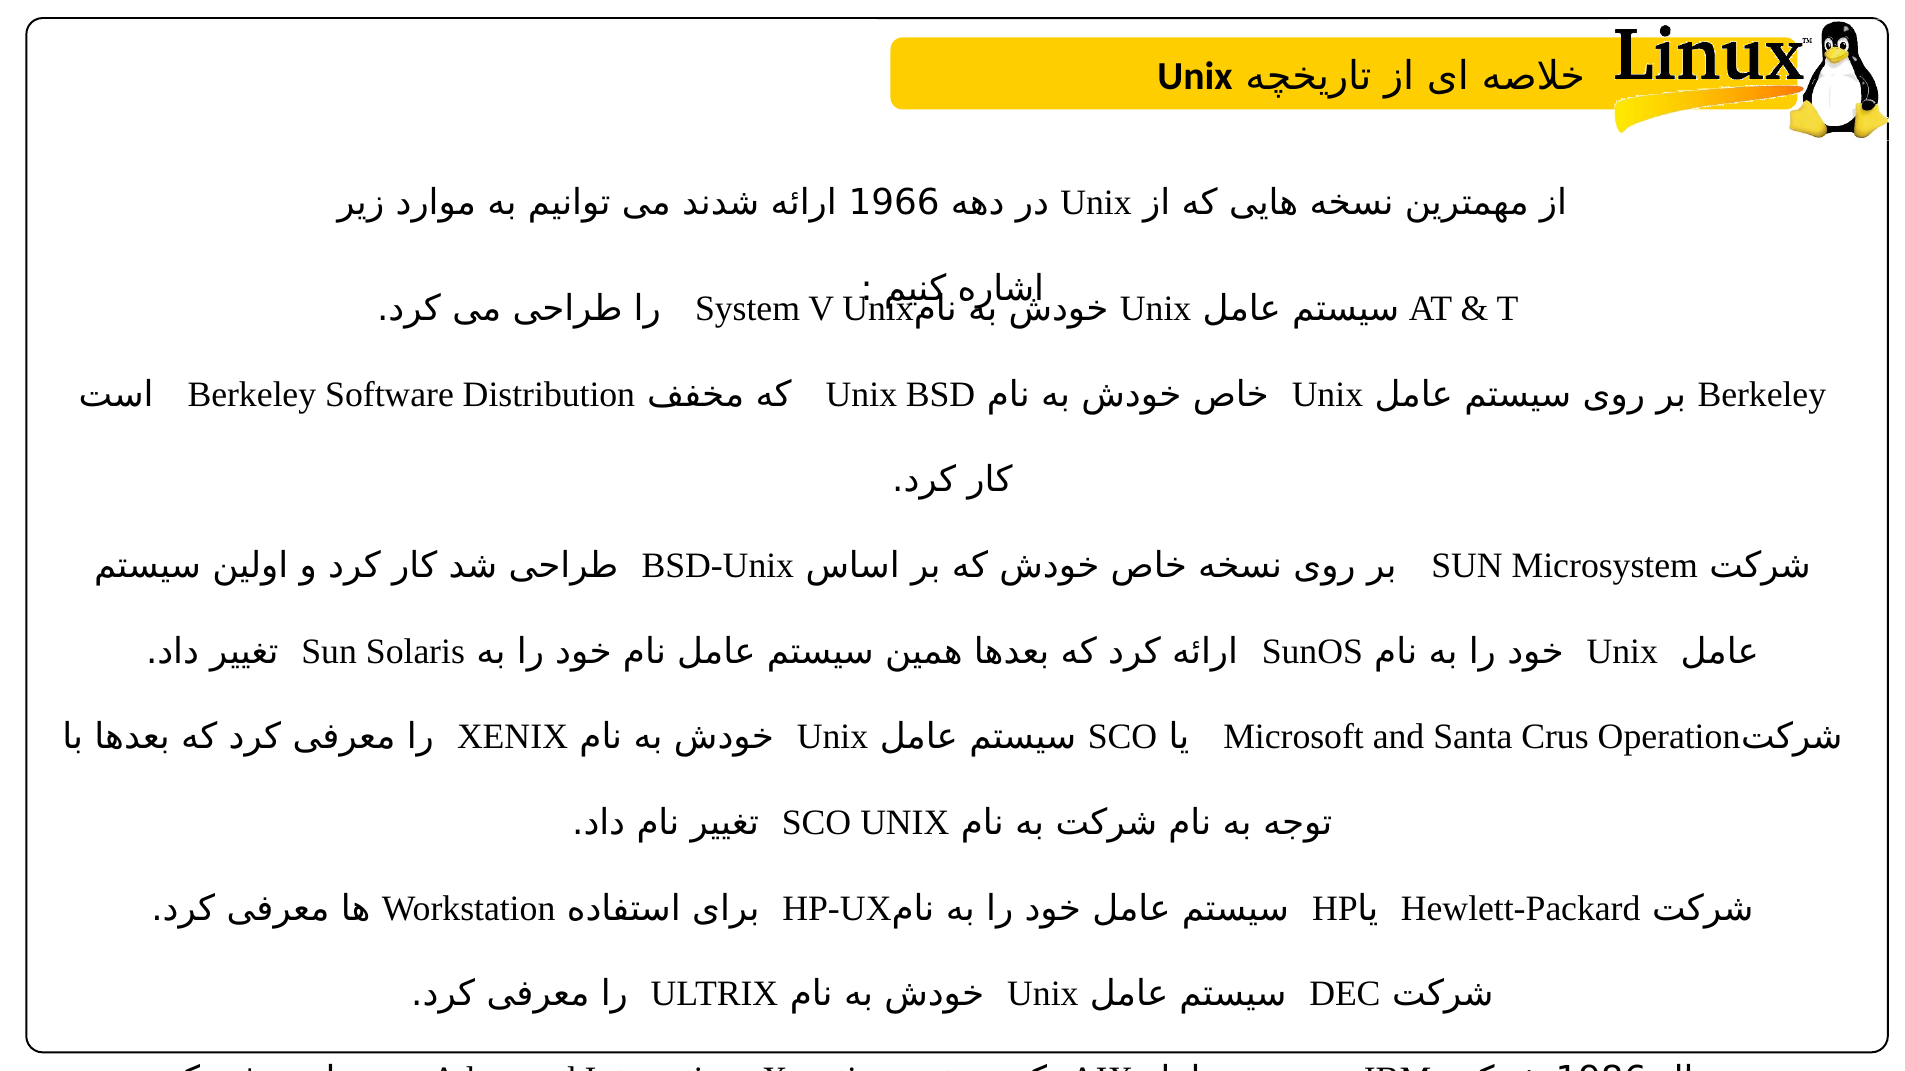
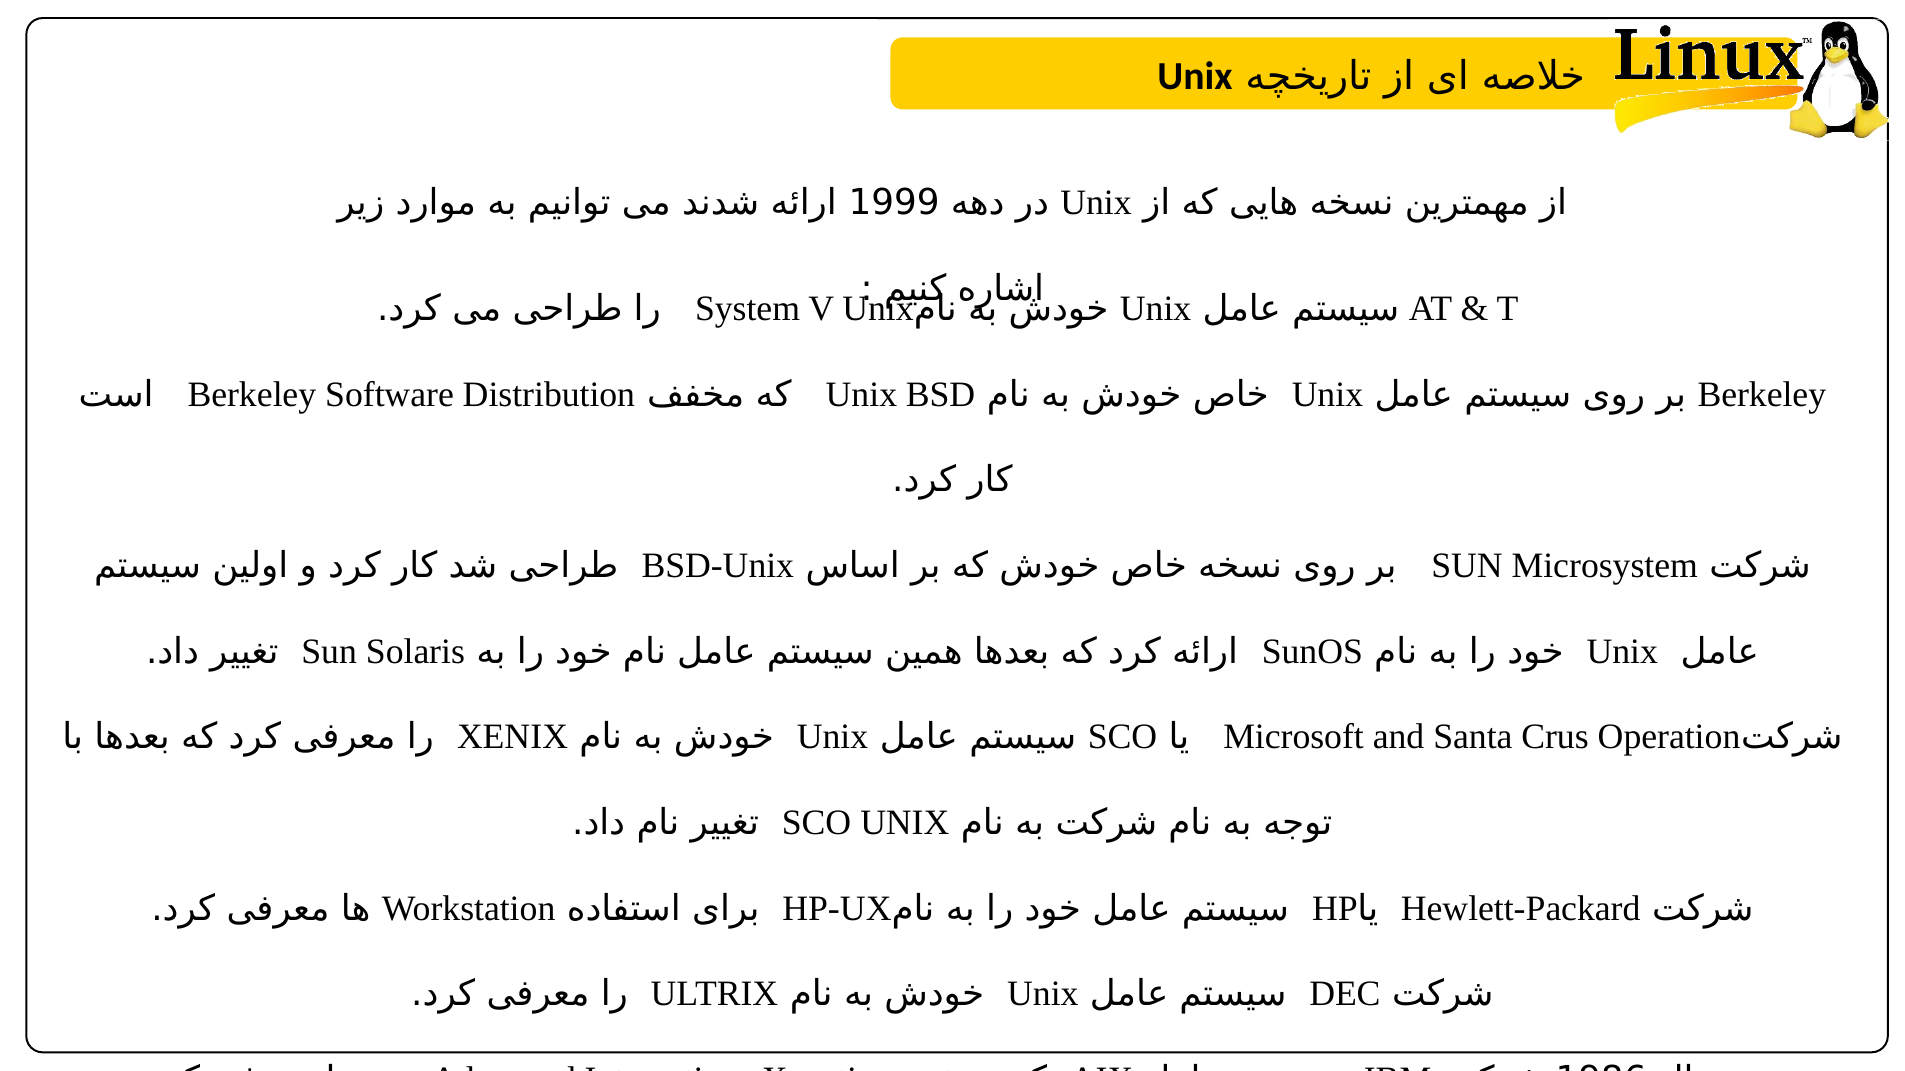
1966: 1966 -> 1999
